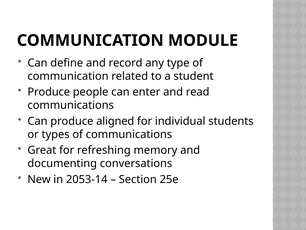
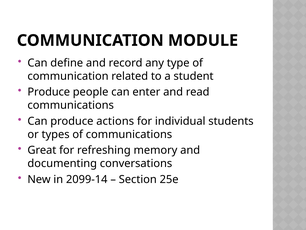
aligned: aligned -> actions
2053-14: 2053-14 -> 2099-14
